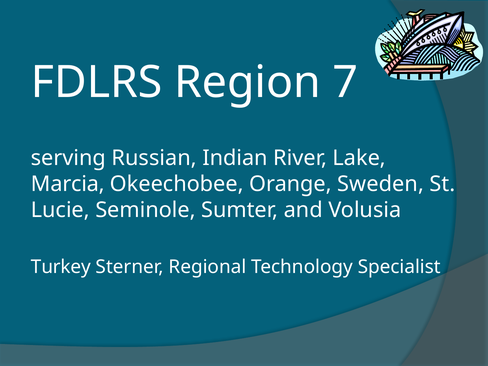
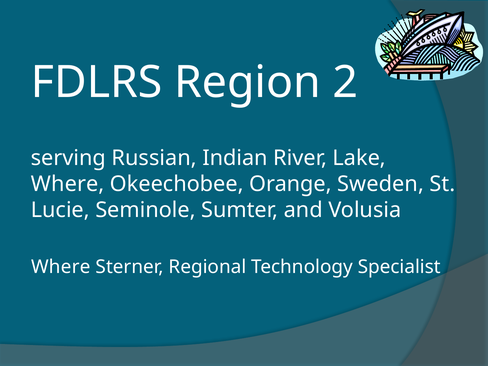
7: 7 -> 2
Marcia at (68, 184): Marcia -> Where
Turkey at (61, 267): Turkey -> Where
